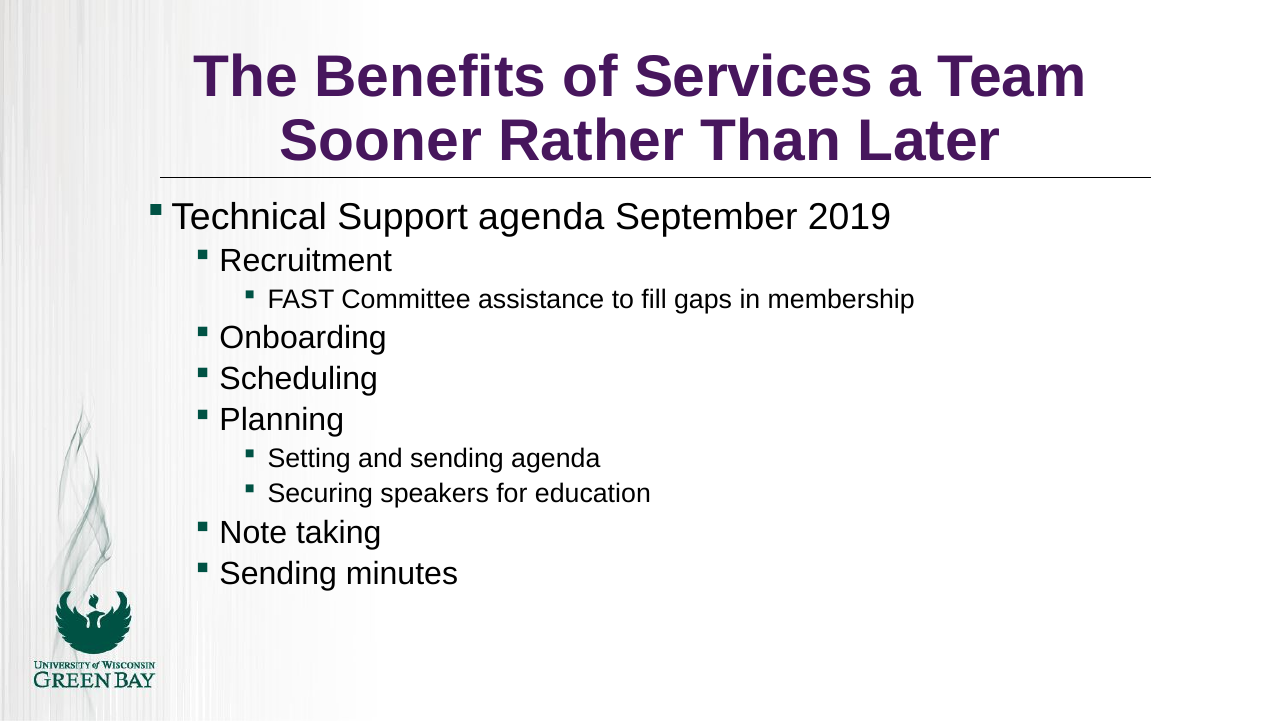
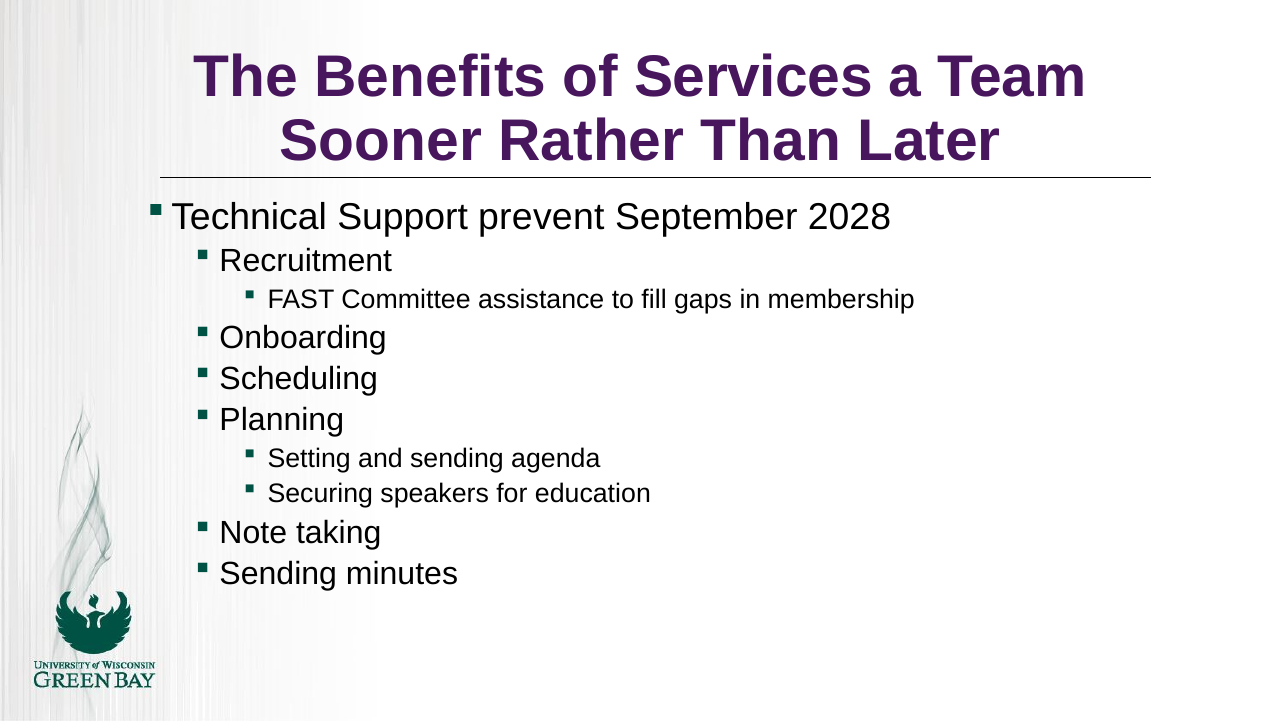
Support agenda: agenda -> prevent
2019: 2019 -> 2028
